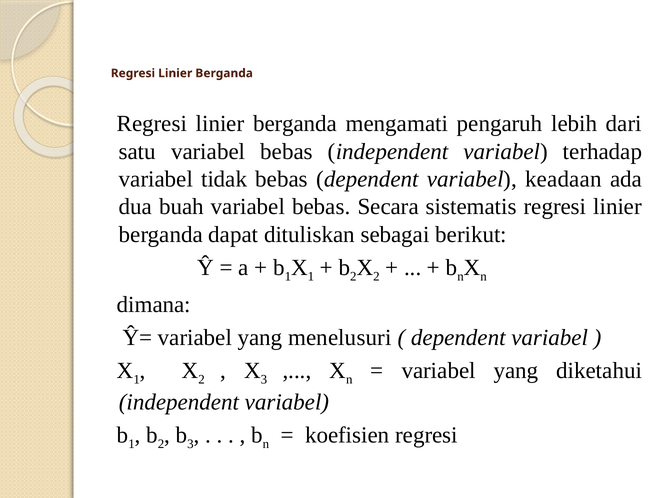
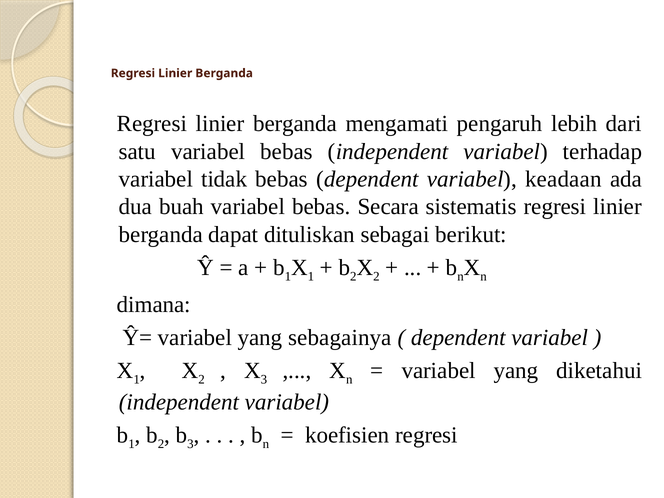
menelusuri: menelusuri -> sebagainya
